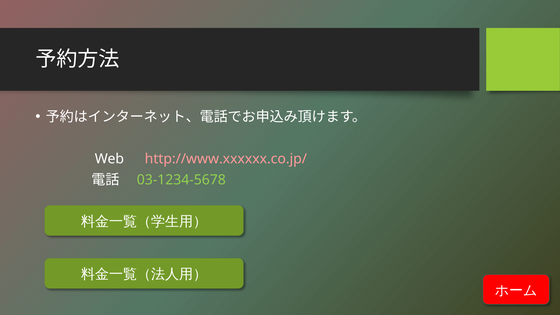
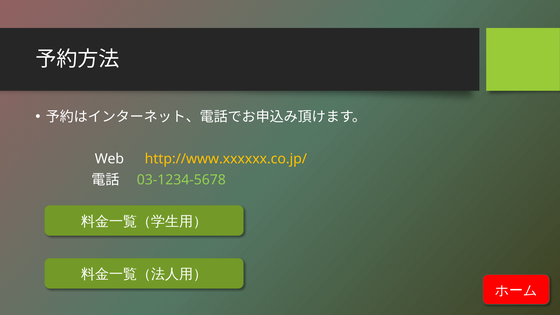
http://www.xxxxxx.co.jp/ colour: pink -> yellow
